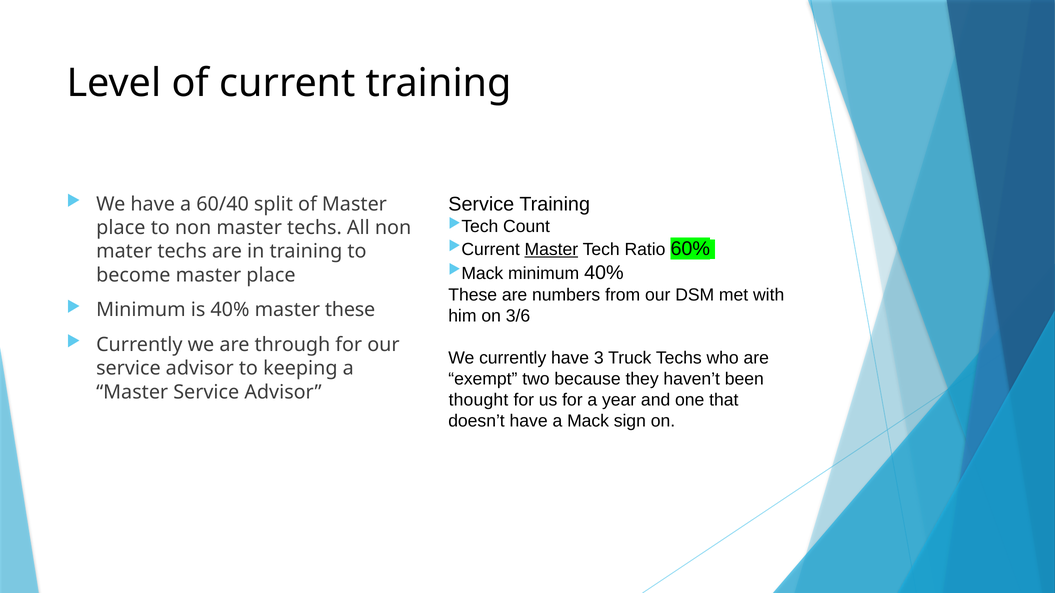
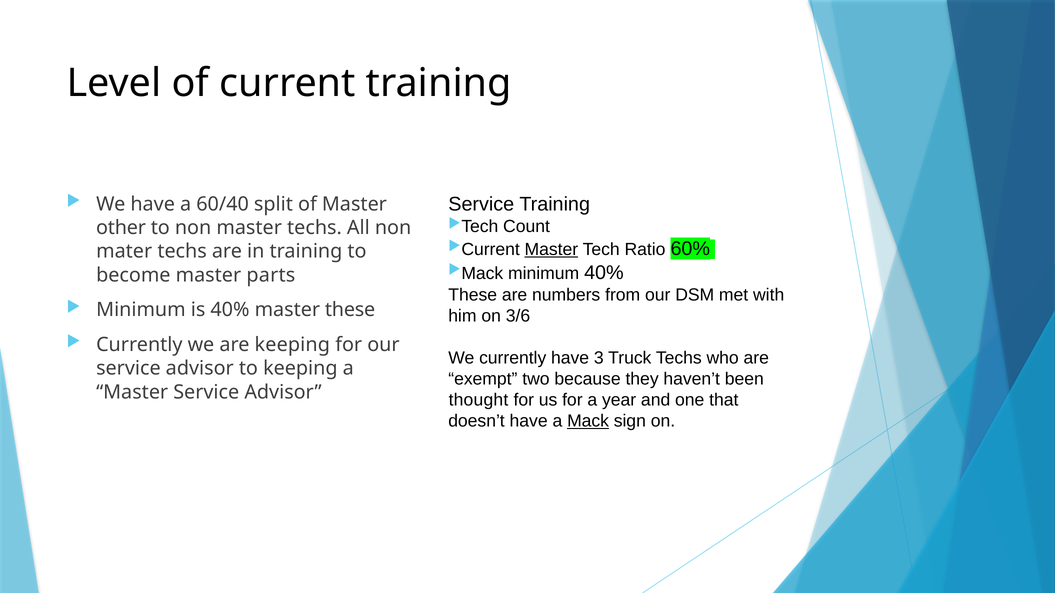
place at (121, 228): place -> other
become master place: place -> parts
are through: through -> keeping
Mack underline: none -> present
